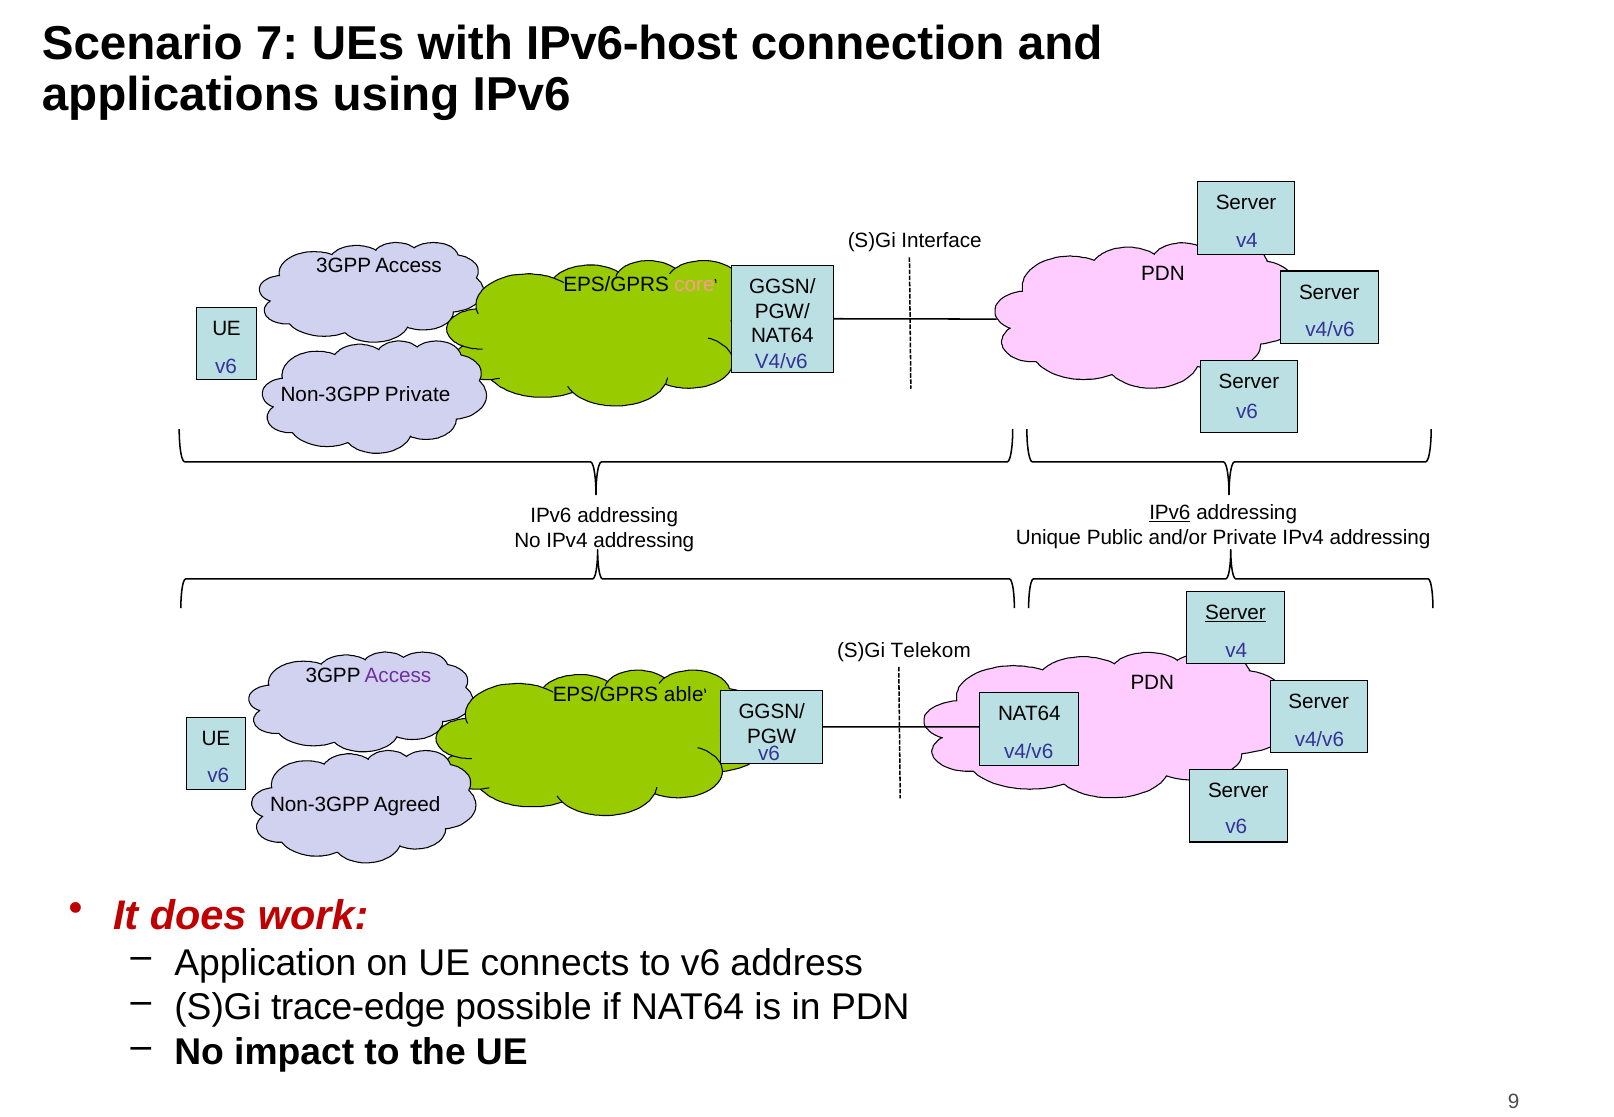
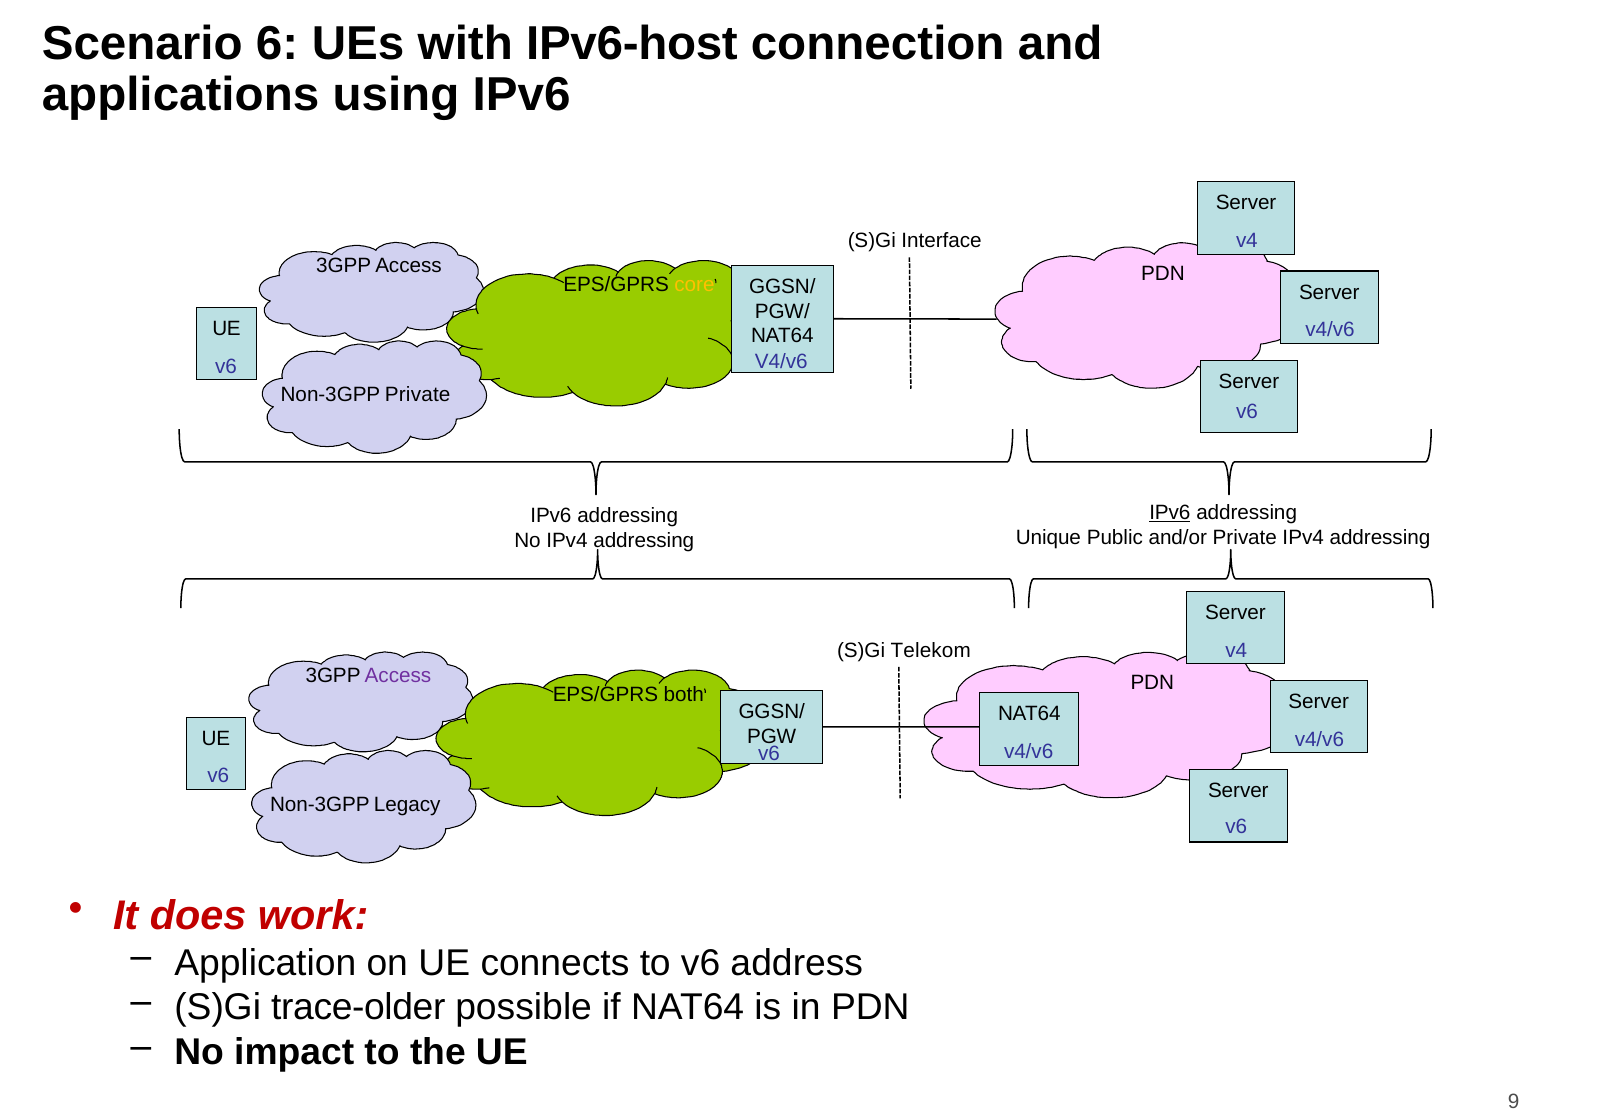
7: 7 -> 6
core colour: pink -> yellow
Server at (1235, 613) underline: present -> none
able: able -> both
Agreed: Agreed -> Legacy
trace-edge: trace-edge -> trace-older
